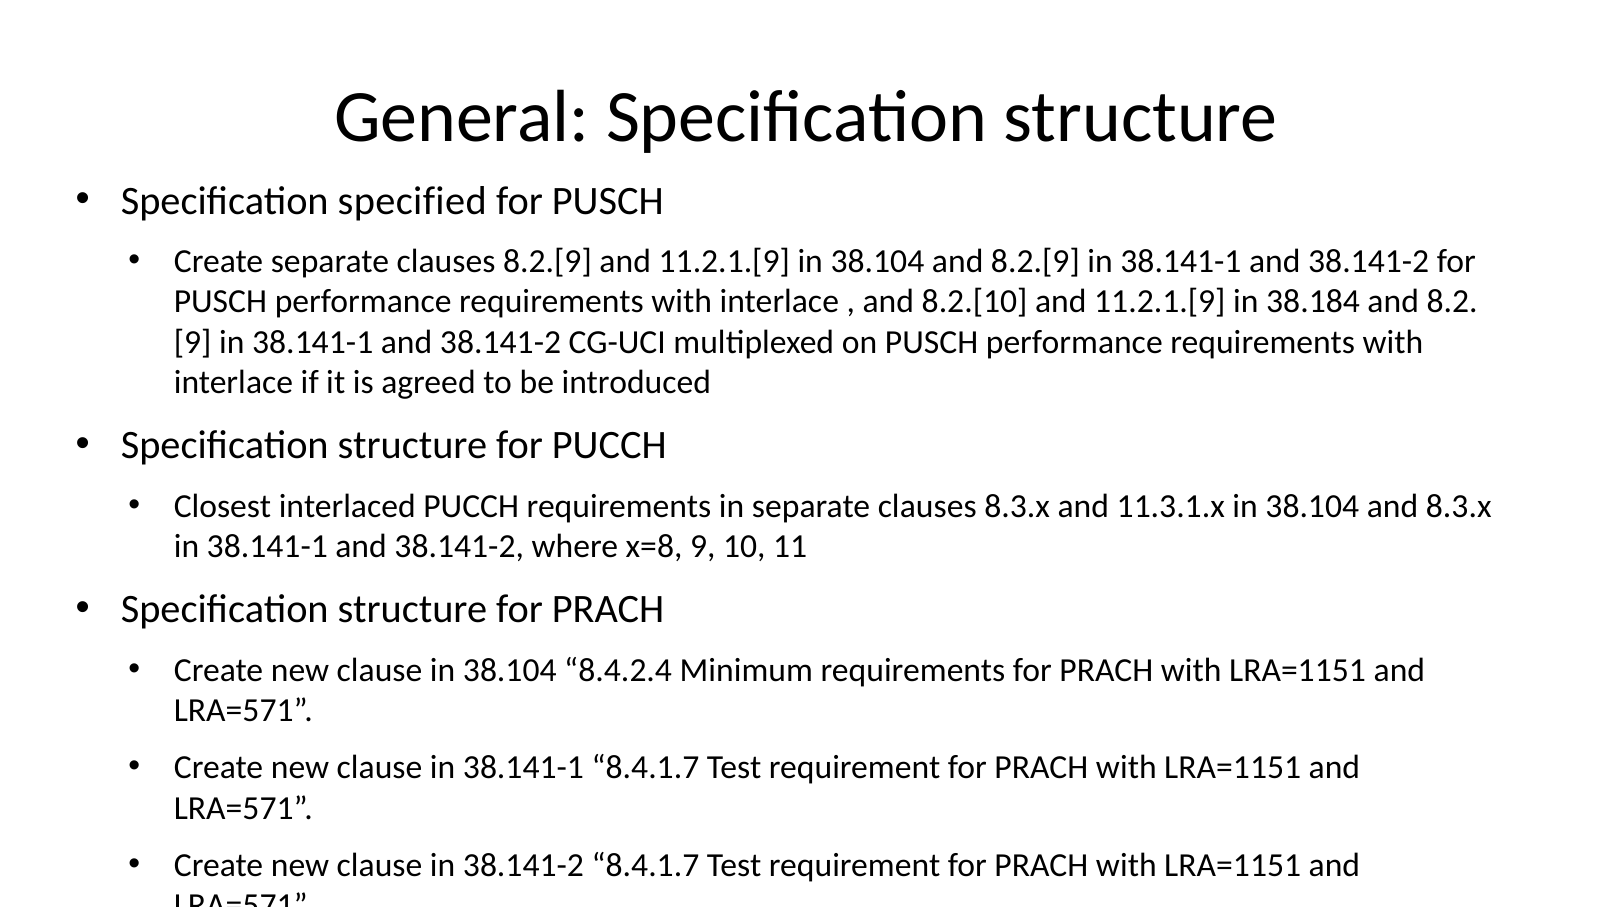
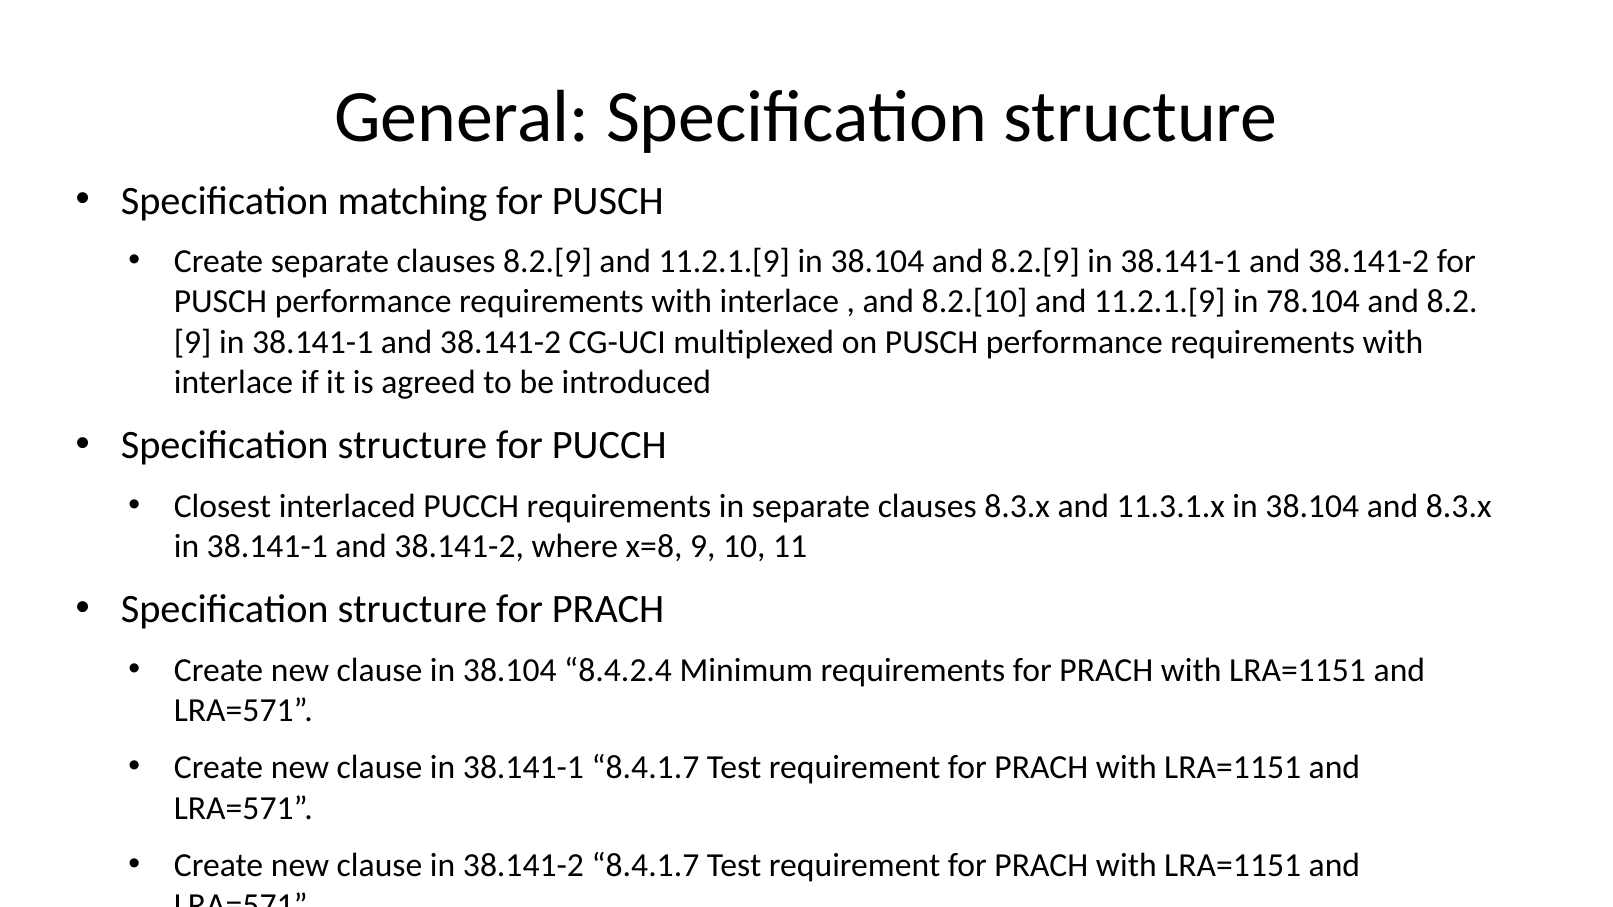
specified: specified -> matching
38.184: 38.184 -> 78.104
